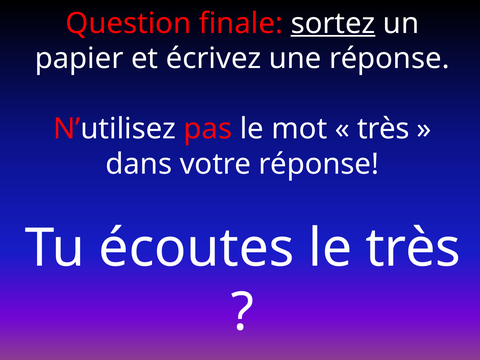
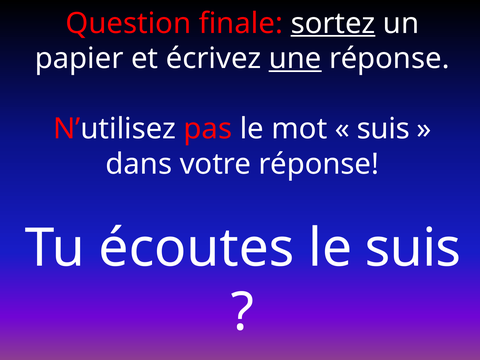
une underline: none -> present
très at (383, 129): très -> suis
le très: très -> suis
